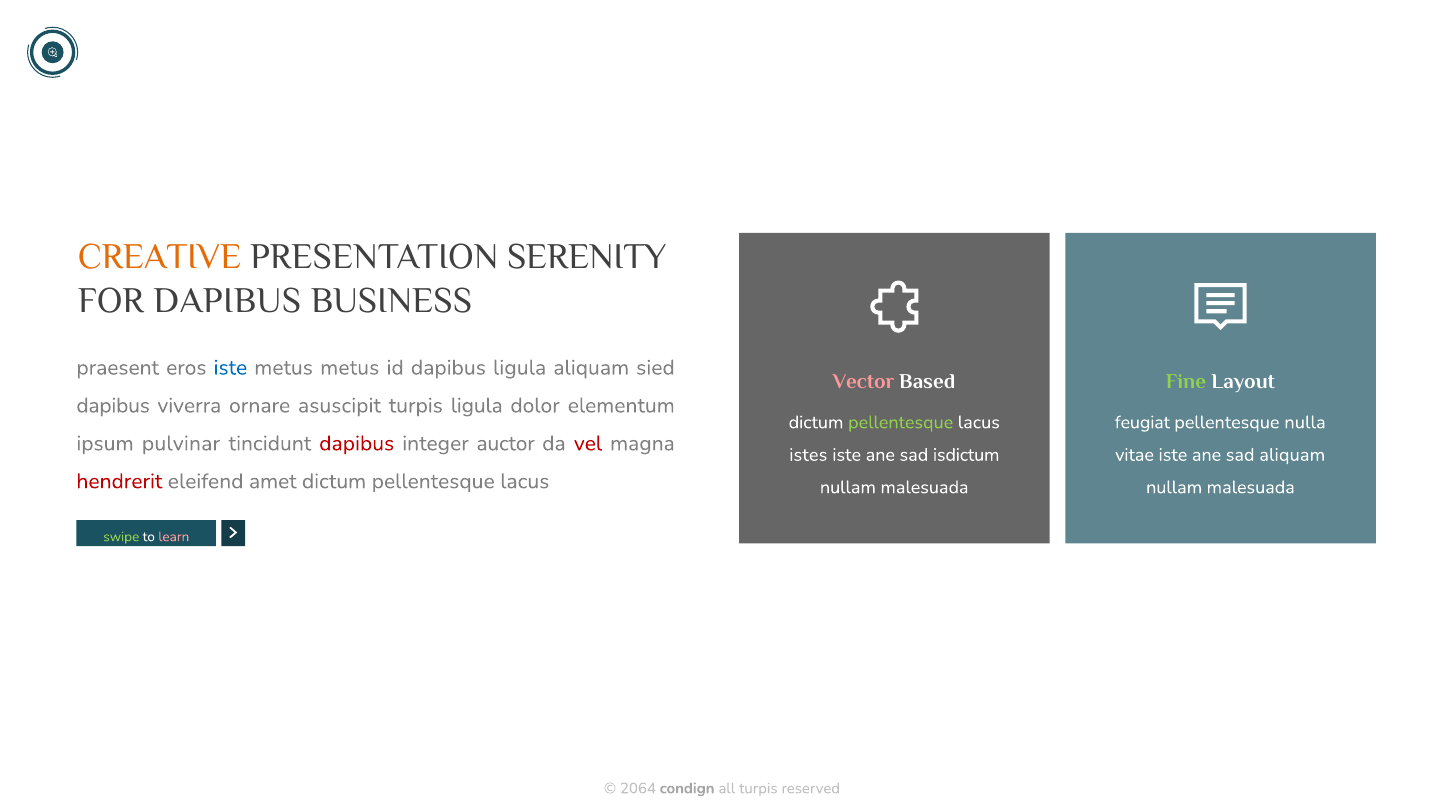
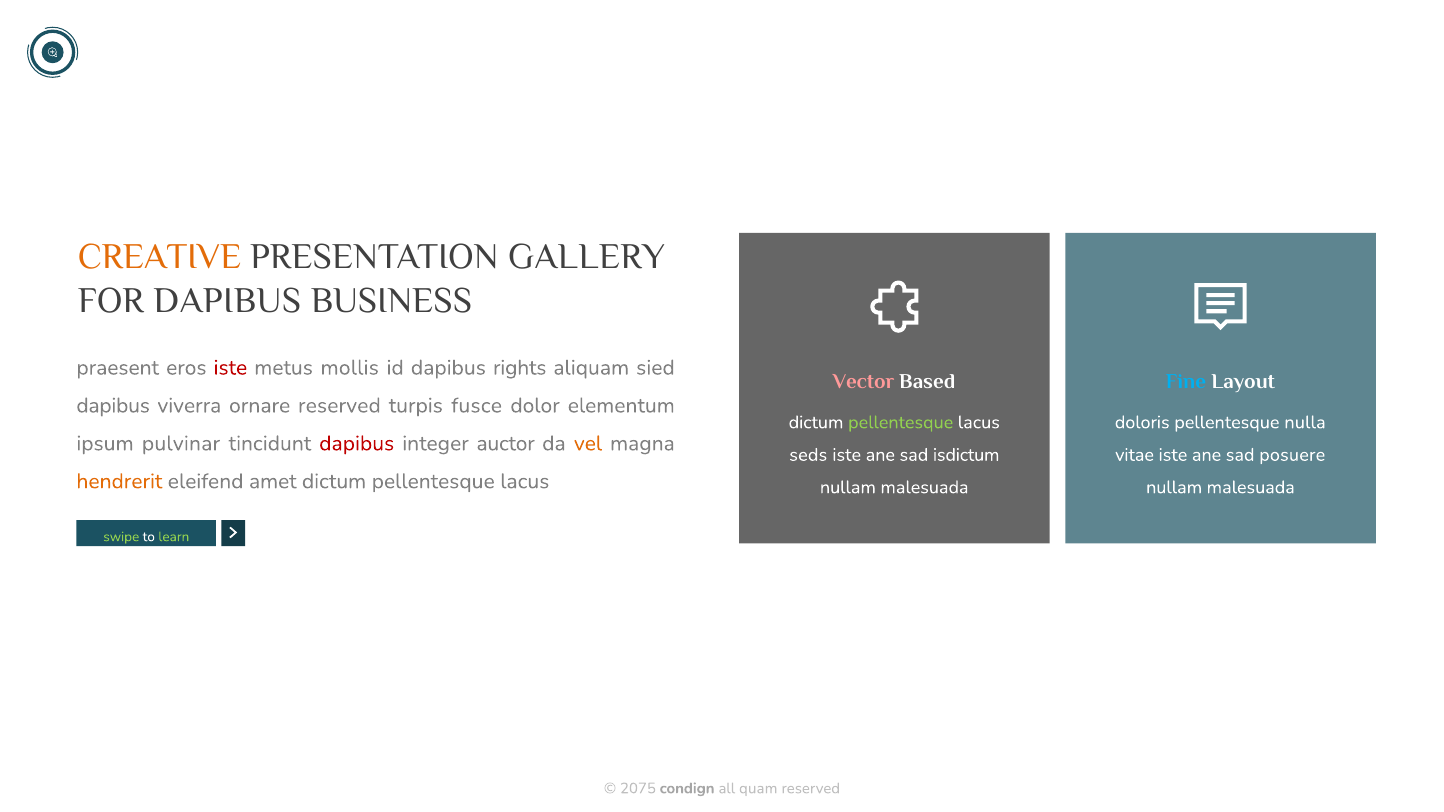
SERENITY: SERENITY -> GALLERY
iste at (230, 368) colour: blue -> red
metus metus: metus -> mollis
dapibus ligula: ligula -> rights
Fine colour: light green -> light blue
ornare asuscipit: asuscipit -> reserved
turpis ligula: ligula -> fusce
feugiat: feugiat -> doloris
vel colour: red -> orange
istes: istes -> seds
sad aliquam: aliquam -> posuere
hendrerit colour: red -> orange
learn colour: pink -> light green
2064: 2064 -> 2075
all turpis: turpis -> quam
